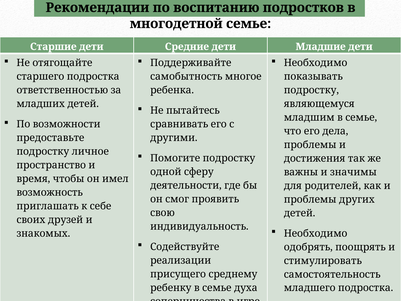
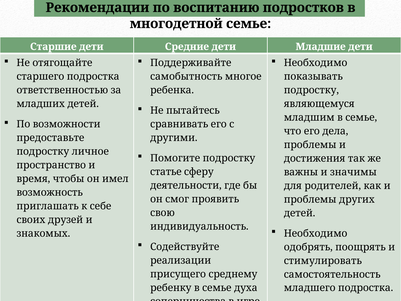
одной: одной -> статье
